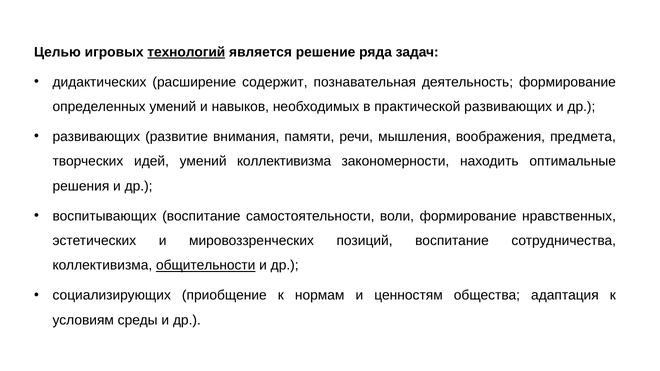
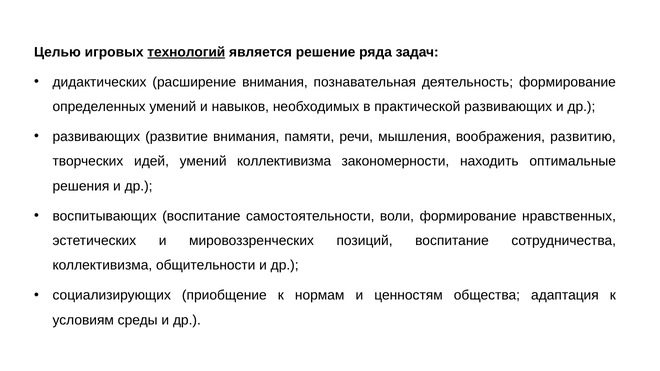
расширение содержит: содержит -> внимания
предмета: предмета -> развитию
общительности underline: present -> none
